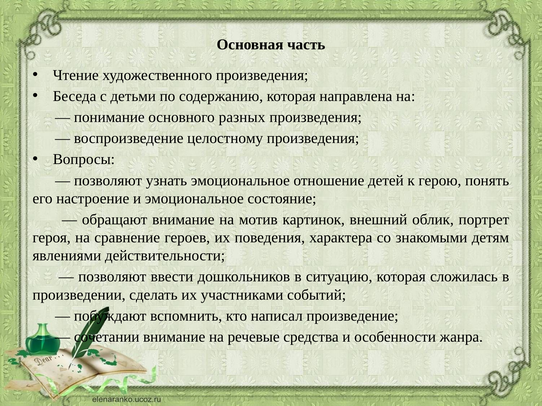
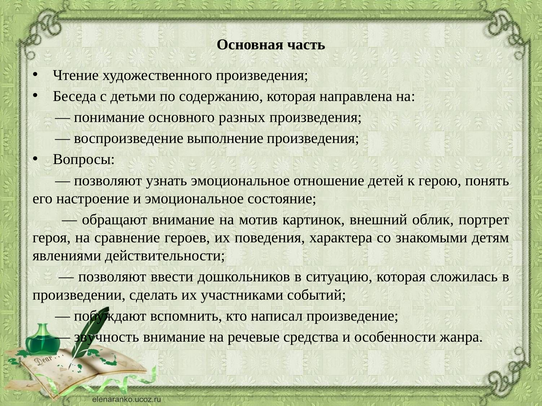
целостному: целостному -> выполнение
сочетании: сочетании -> звучность
